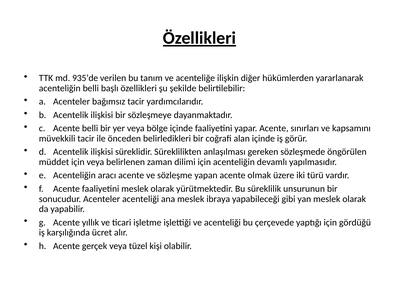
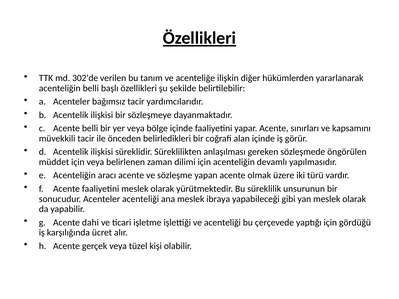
935’de: 935’de -> 302’de
yıllık: yıllık -> dahi
